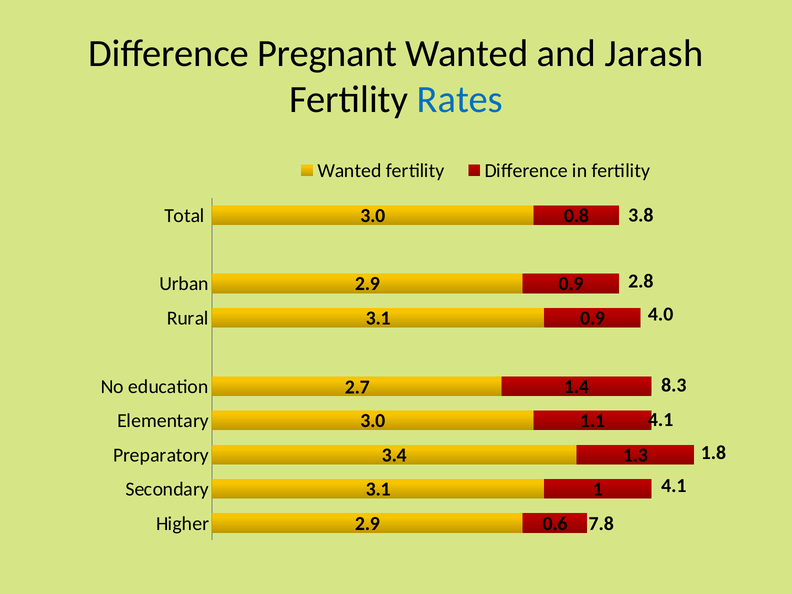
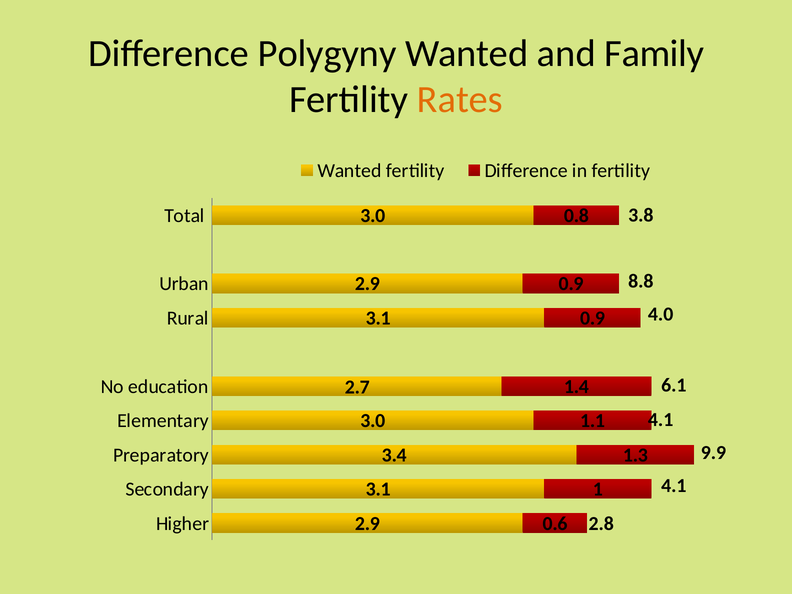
Pregnant: Pregnant -> Polygyny
Jarash: Jarash -> Family
Rates colour: blue -> orange
2.8: 2.8 -> 8.8
8.3: 8.3 -> 6.1
1.8: 1.8 -> 9.9
7.8: 7.8 -> 2.8
